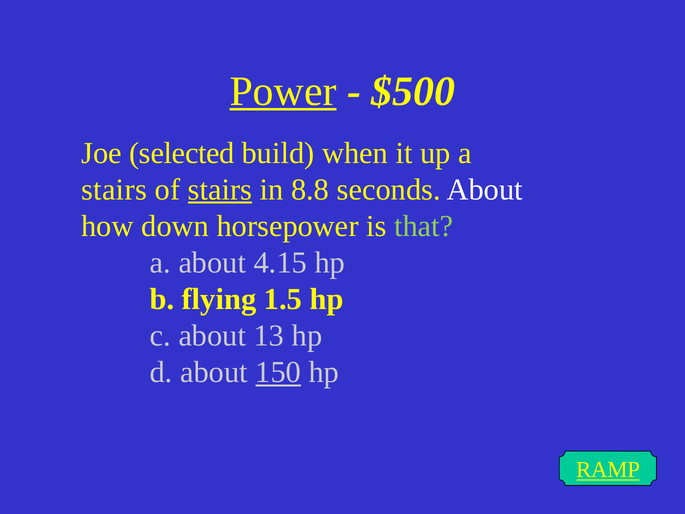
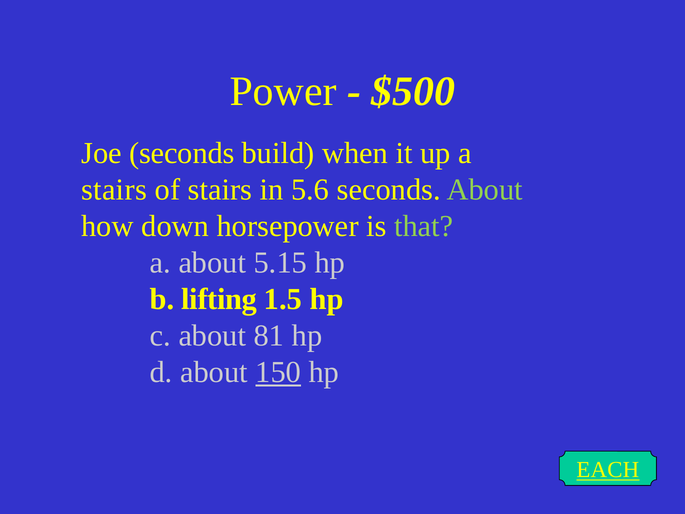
Power underline: present -> none
Joe selected: selected -> seconds
stairs at (220, 189) underline: present -> none
8.8: 8.8 -> 5.6
About at (485, 189) colour: white -> light green
4.15: 4.15 -> 5.15
flying: flying -> lifting
13: 13 -> 81
RAMP: RAMP -> EACH
